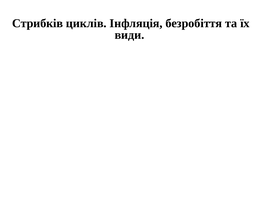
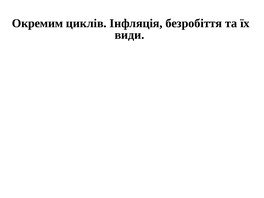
Стрибків: Стрибків -> Окремим
